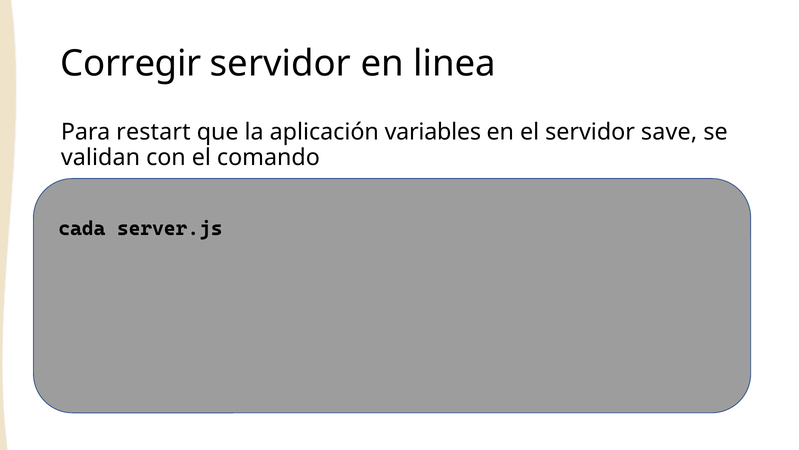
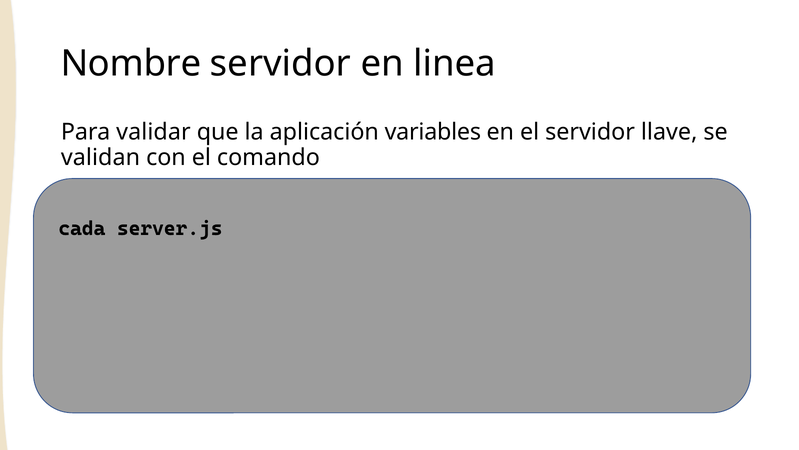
Corregir: Corregir -> Nombre
restart: restart -> validar
save: save -> llave
